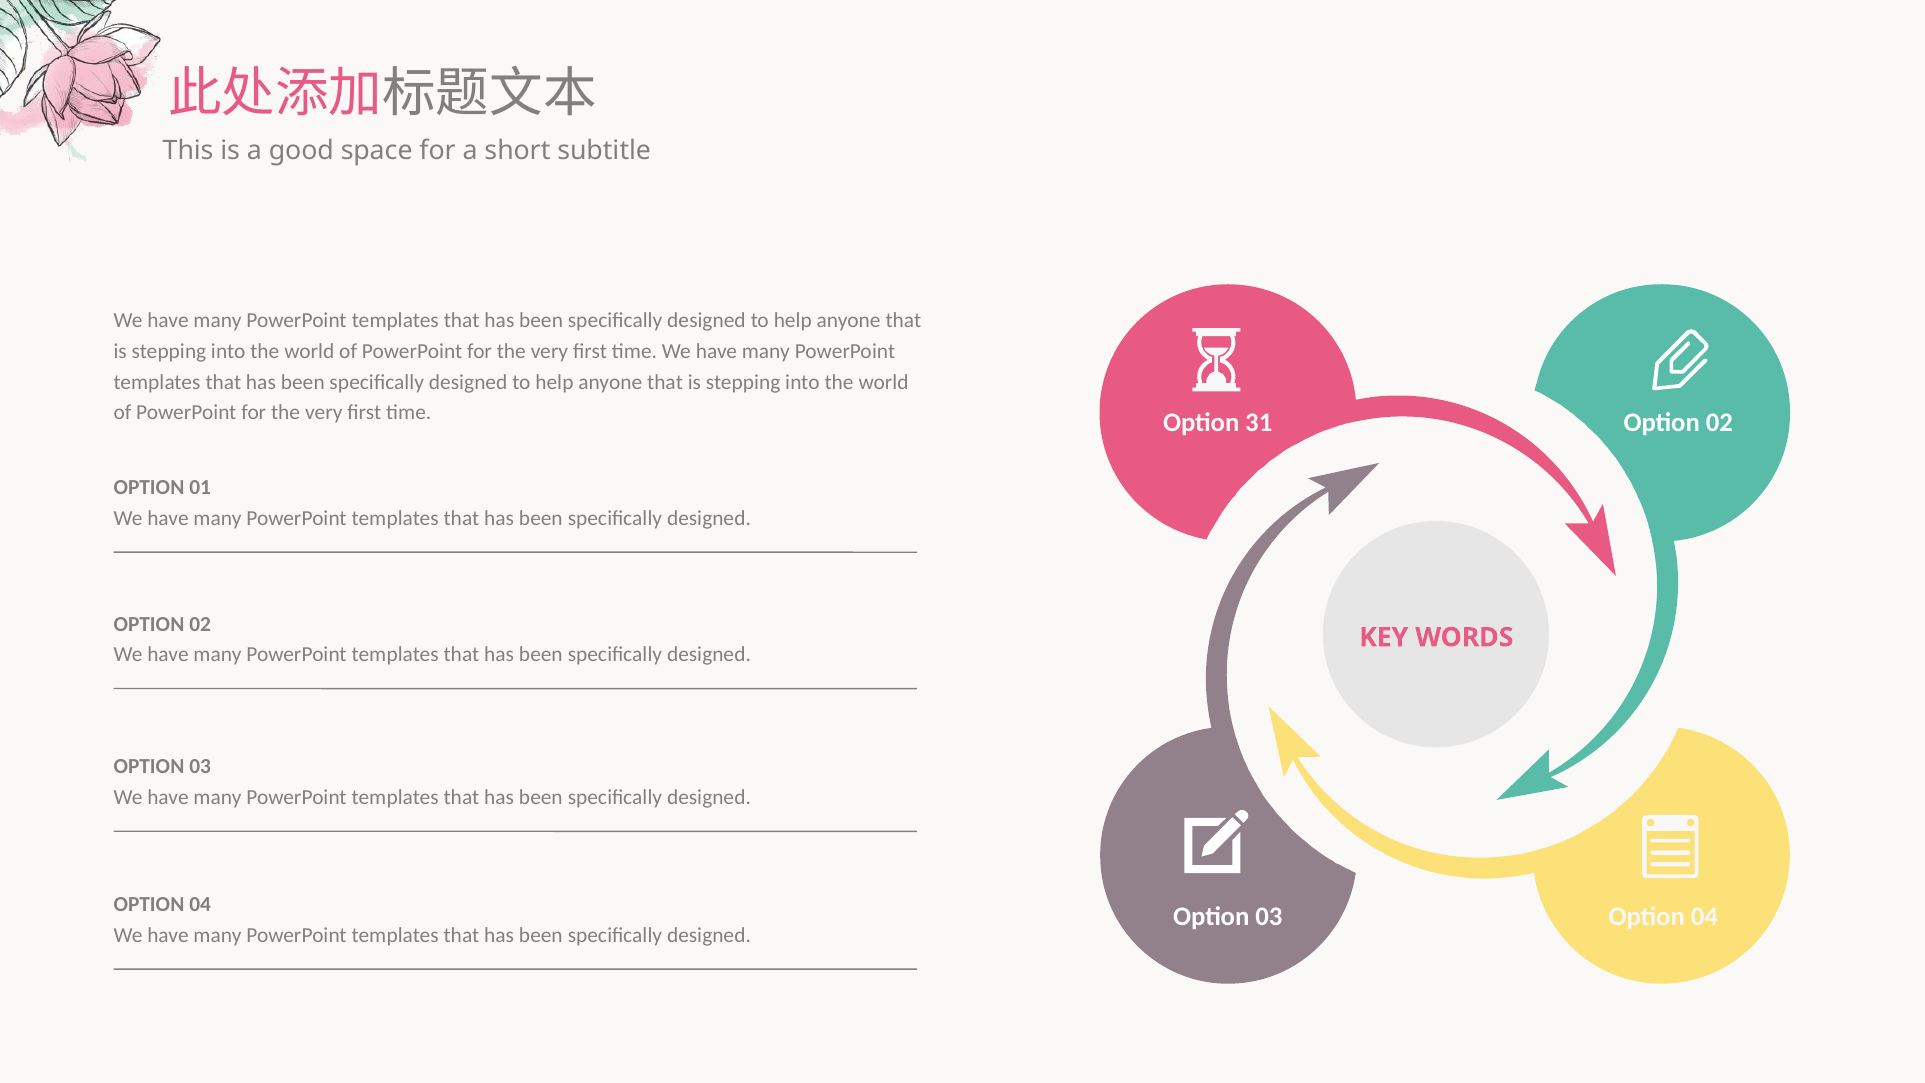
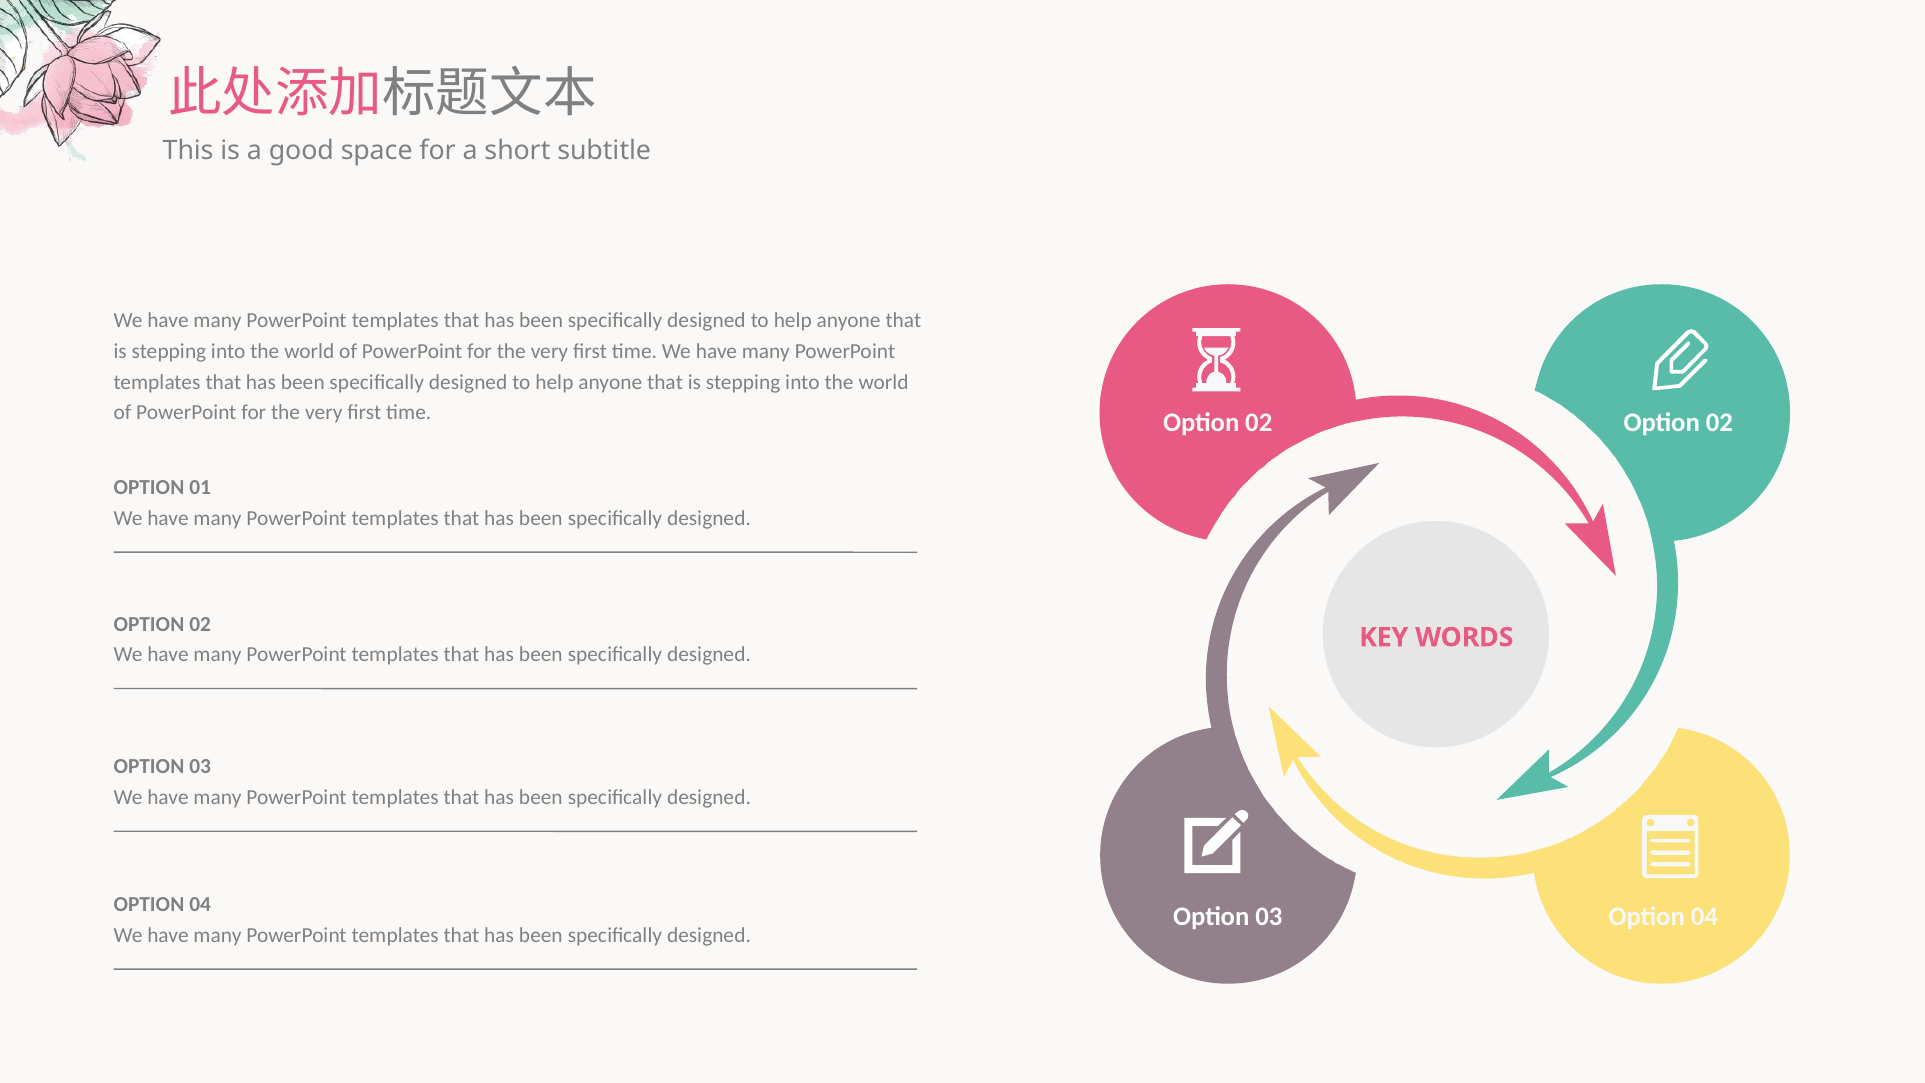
31 at (1259, 423): 31 -> 02
